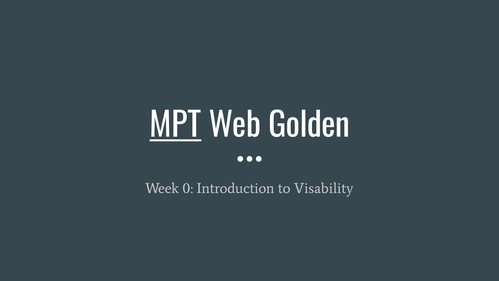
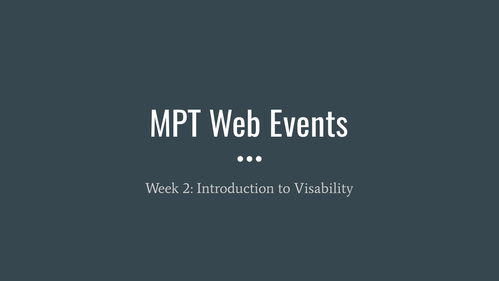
MPT underline: present -> none
Golden: Golden -> Events
0: 0 -> 2
